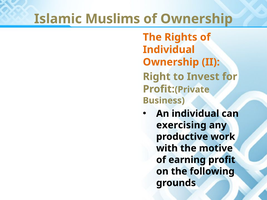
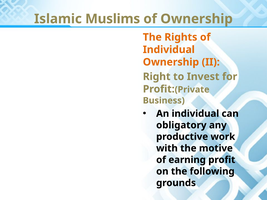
exercising: exercising -> obligatory
